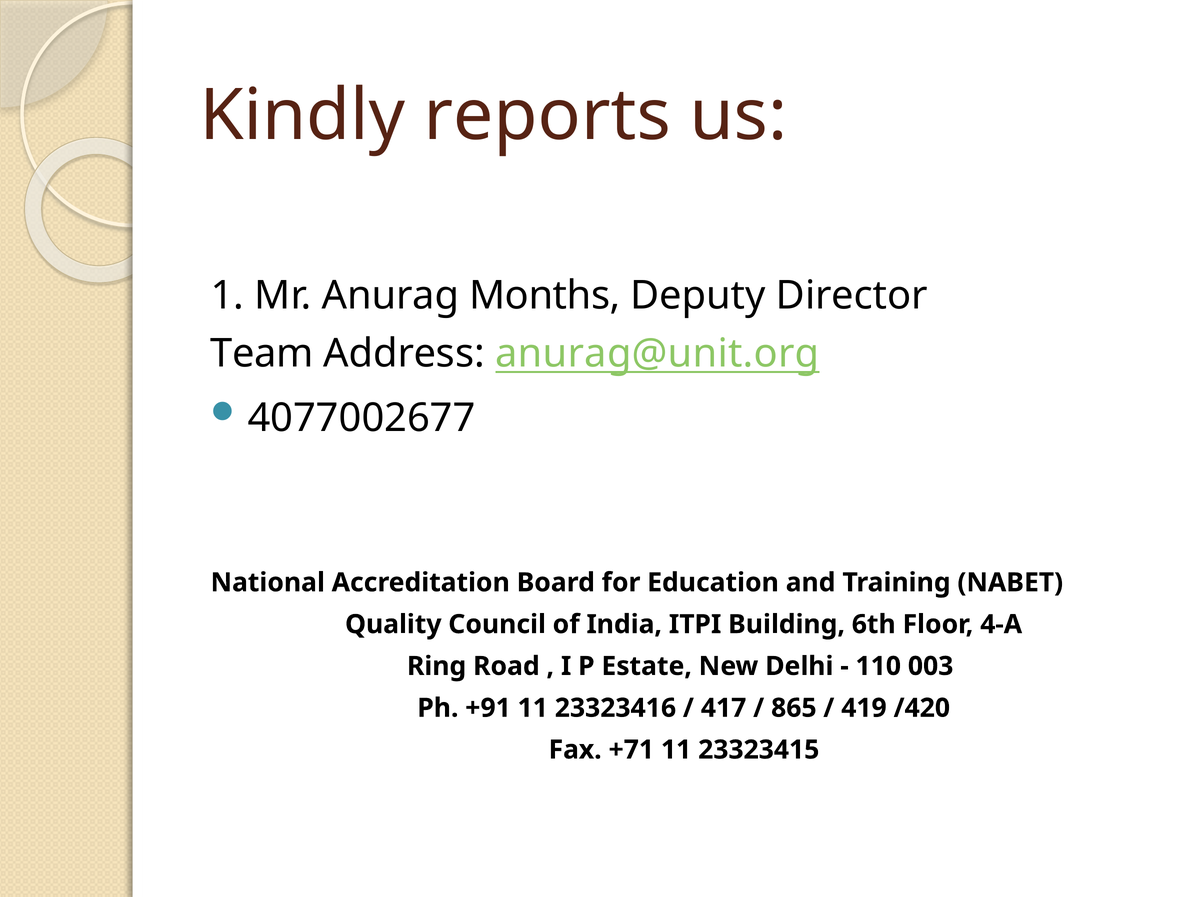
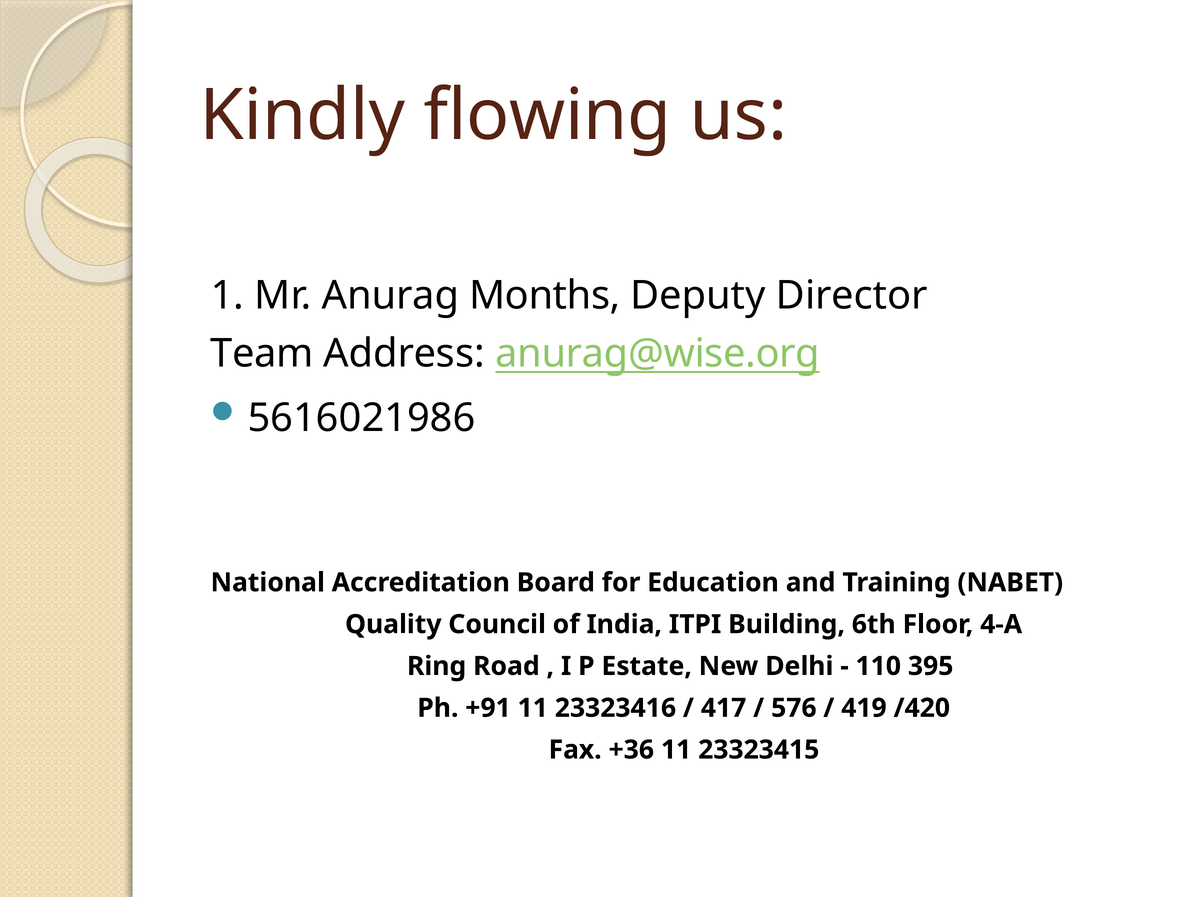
reports: reports -> flowing
anurag@unit.org: anurag@unit.org -> anurag@wise.org
4077002677: 4077002677 -> 5616021986
003: 003 -> 395
865: 865 -> 576
+71: +71 -> +36
